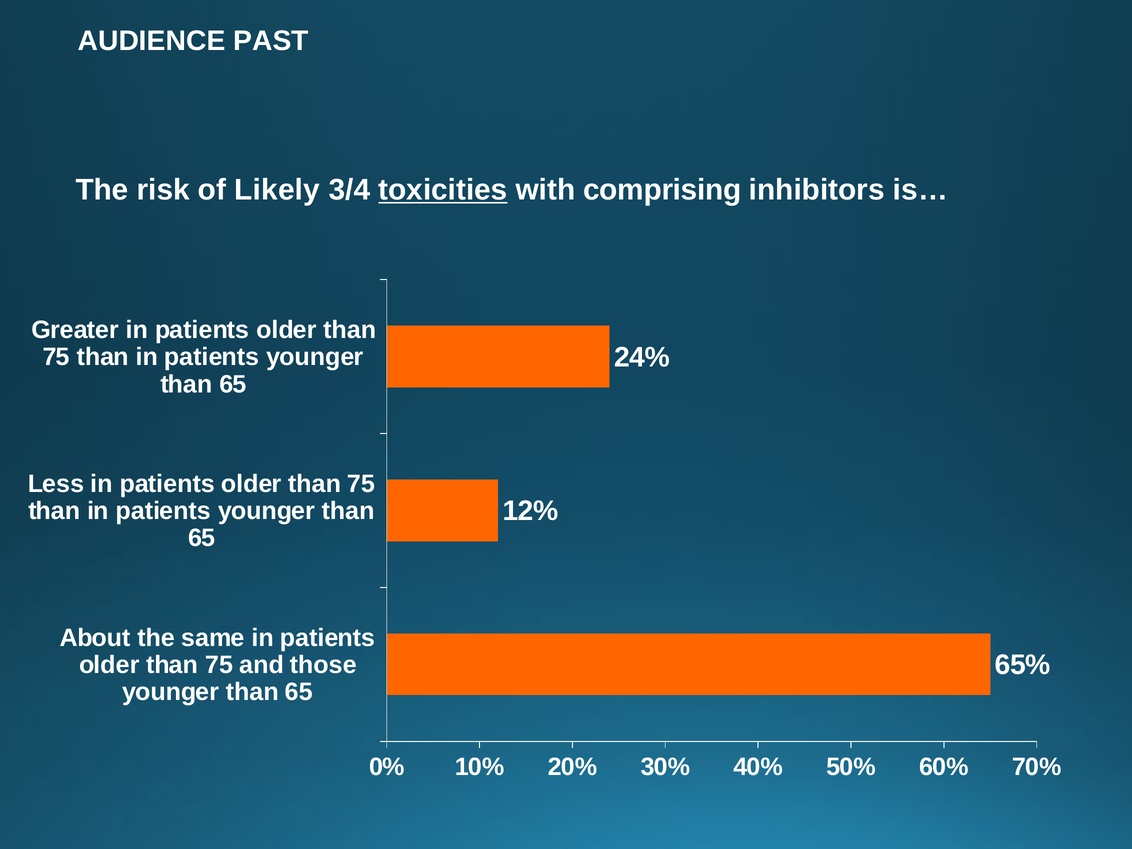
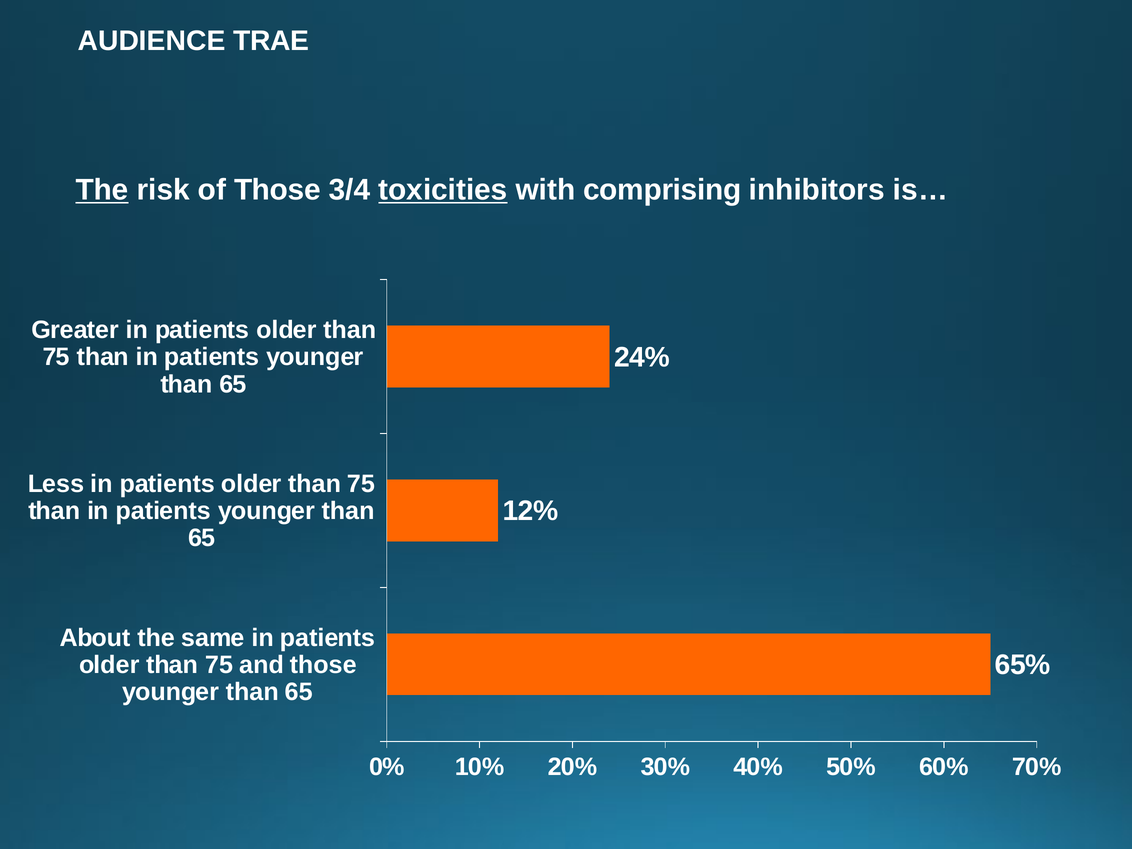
PAST: PAST -> TRAE
The at (102, 190) underline: none -> present
of Likely: Likely -> Those
